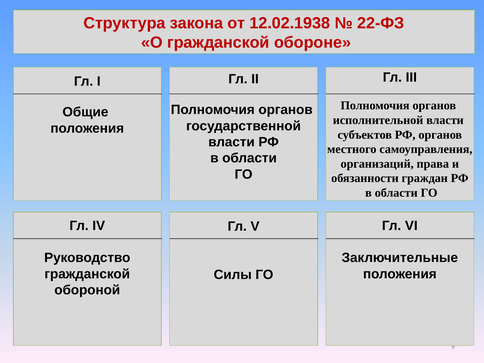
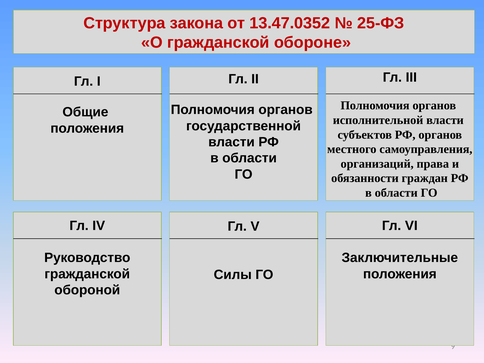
12.02.1938: 12.02.1938 -> 13.47.0352
22-ФЗ: 22-ФЗ -> 25-ФЗ
